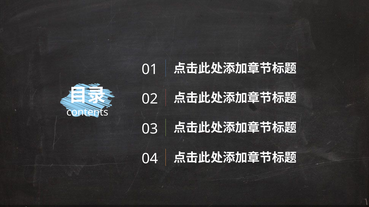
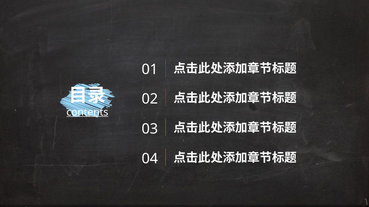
contents underline: none -> present
